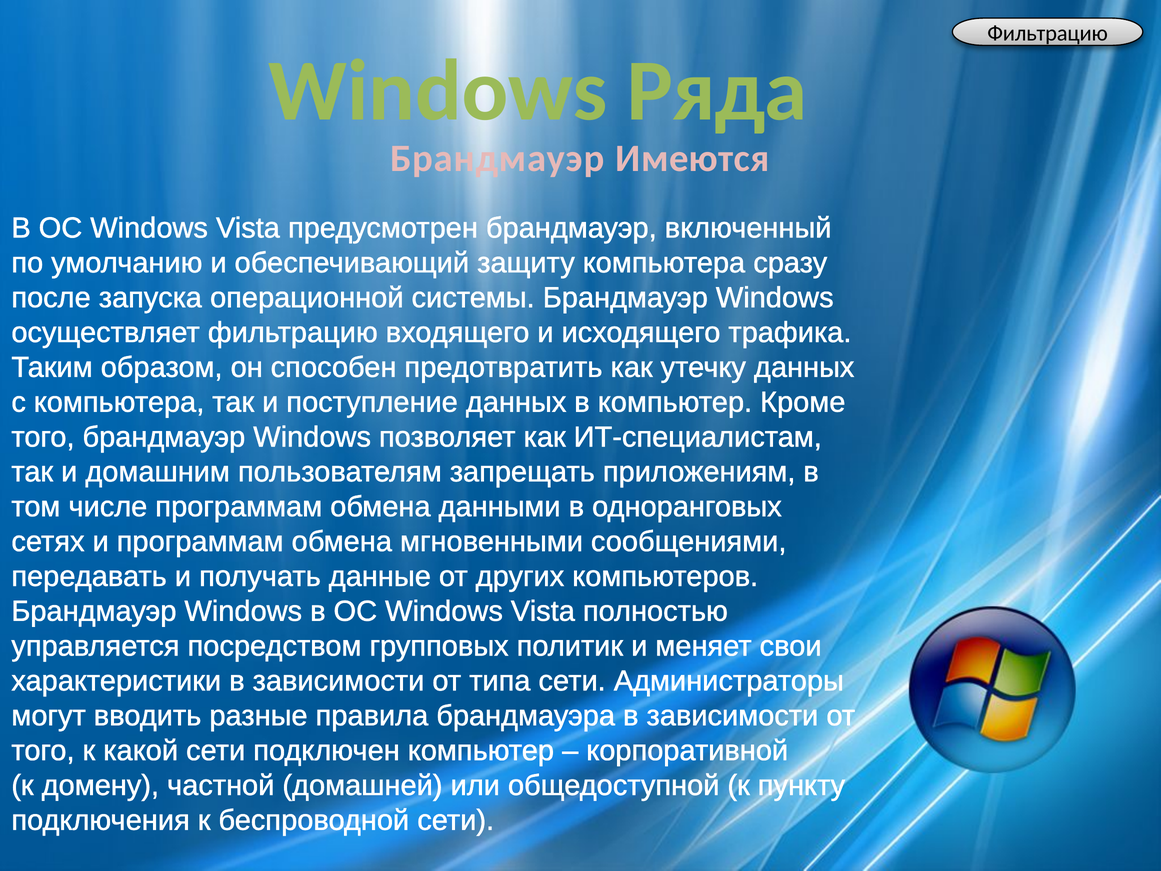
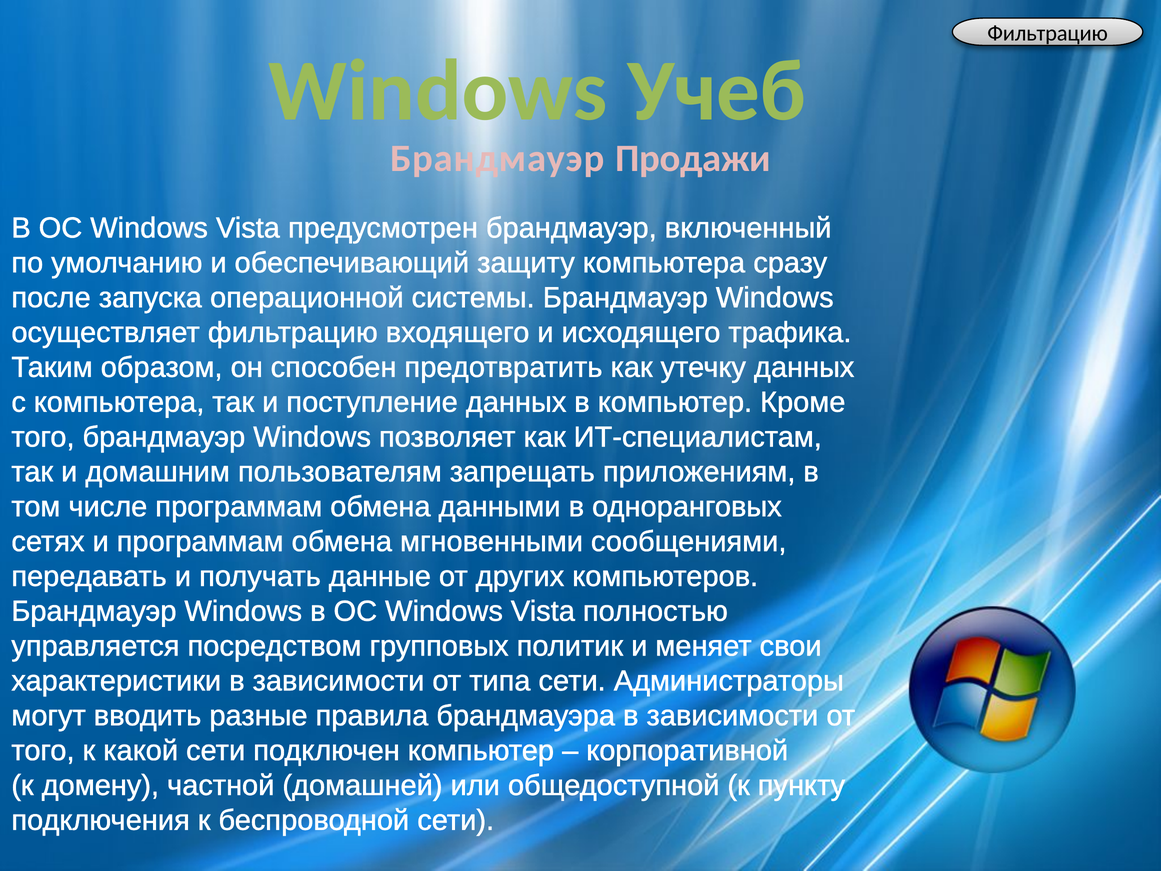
Ряда: Ряда -> Учеб
Имеются: Имеются -> Продажи
